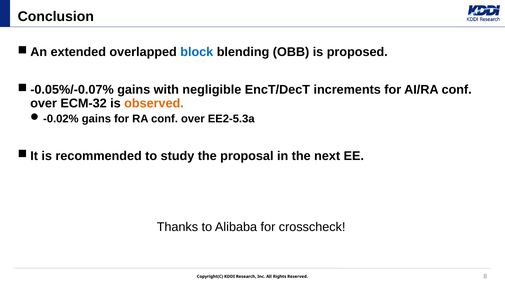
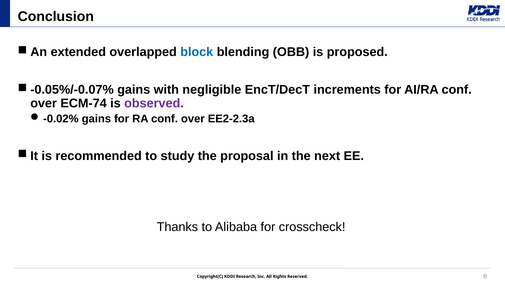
ECM-32: ECM-32 -> ECM-74
observed colour: orange -> purple
EE2-5.3a: EE2-5.3a -> EE2-2.3a
